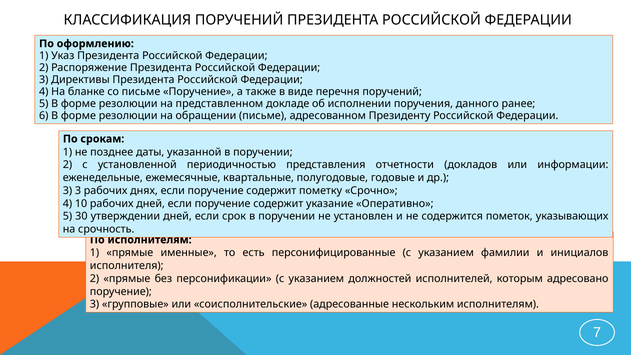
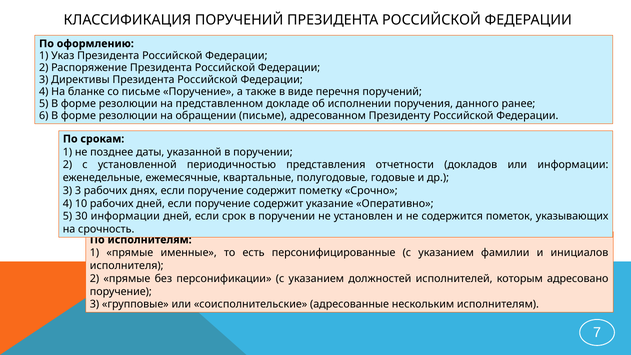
30 утверждении: утверждении -> информации
